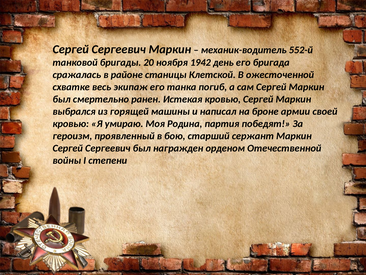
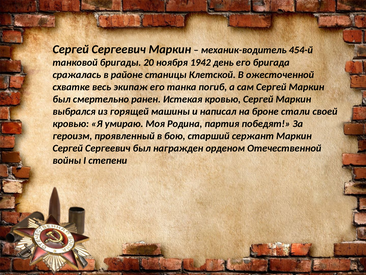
552-й: 552-й -> 454-й
армии: армии -> стали
